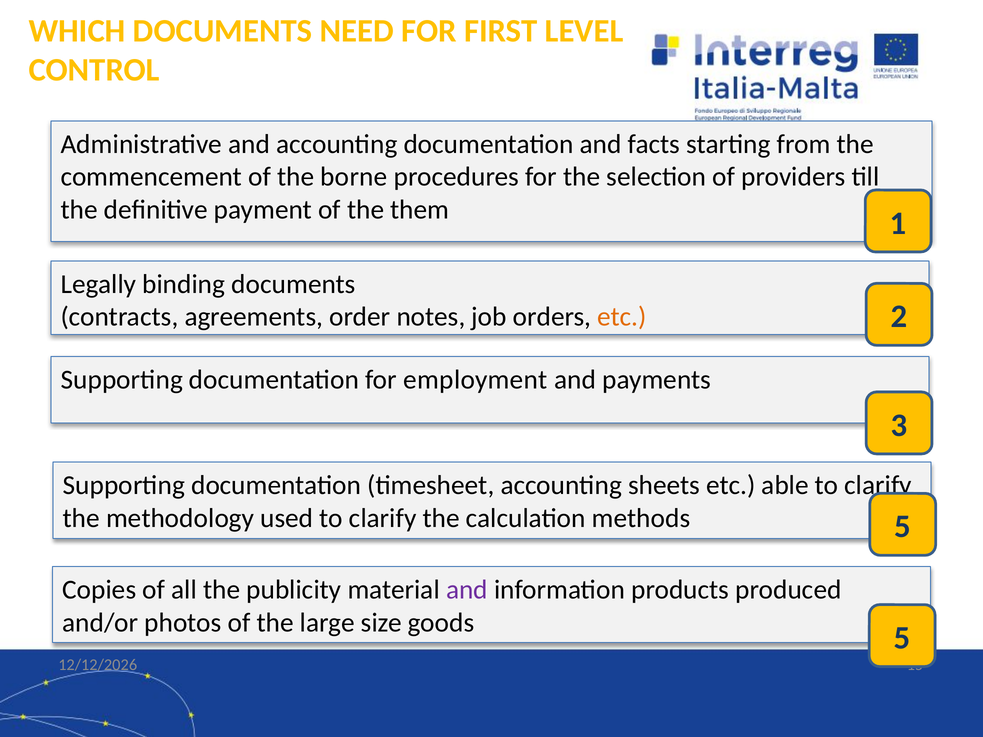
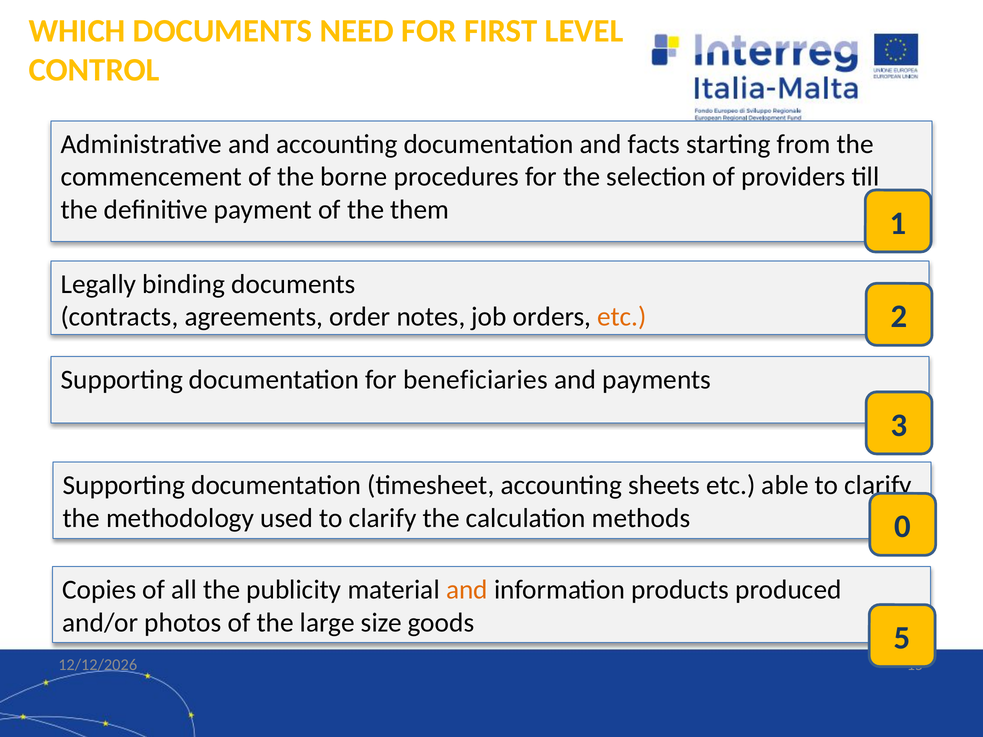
employment: employment -> beneficiaries
methods 5: 5 -> 0
and at (467, 590) colour: purple -> orange
